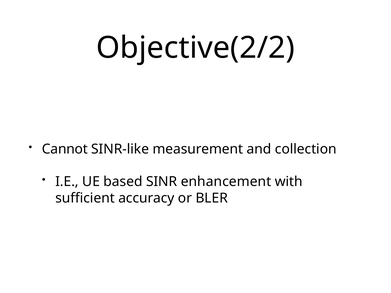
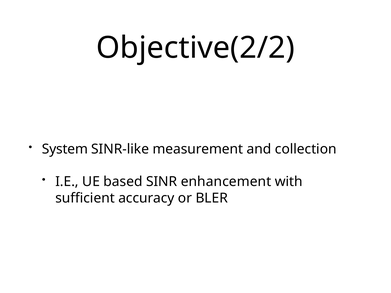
Cannot: Cannot -> System
